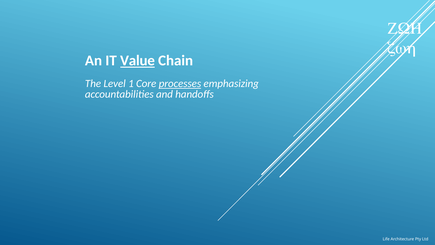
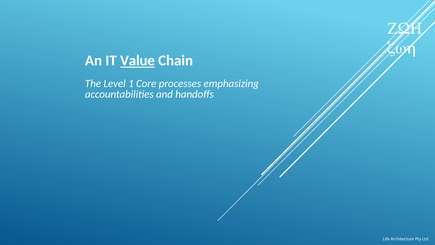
processes underline: present -> none
